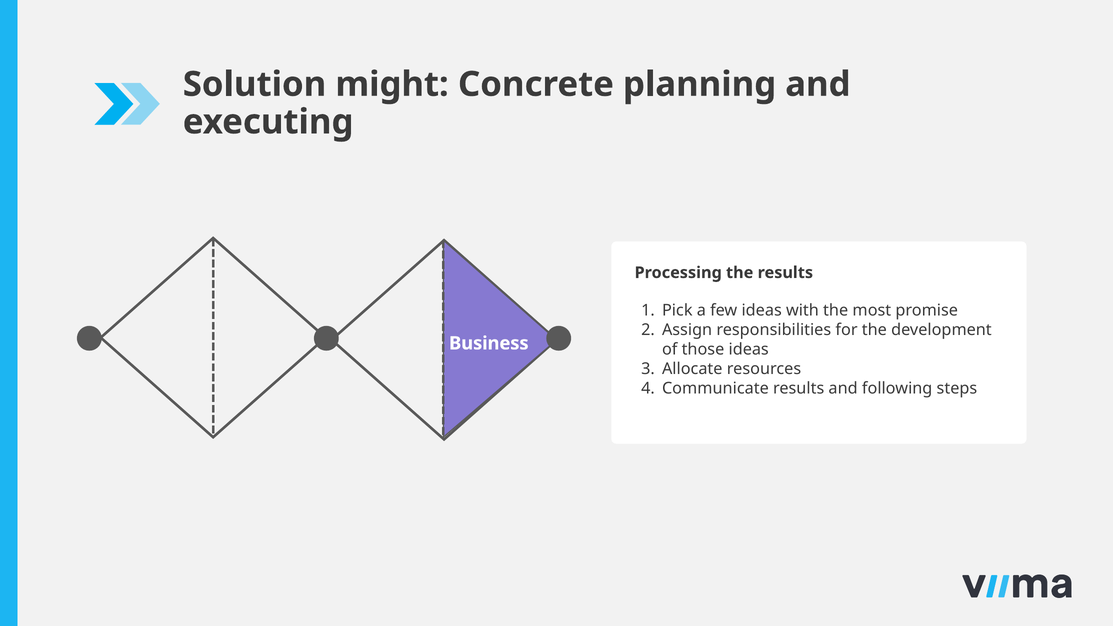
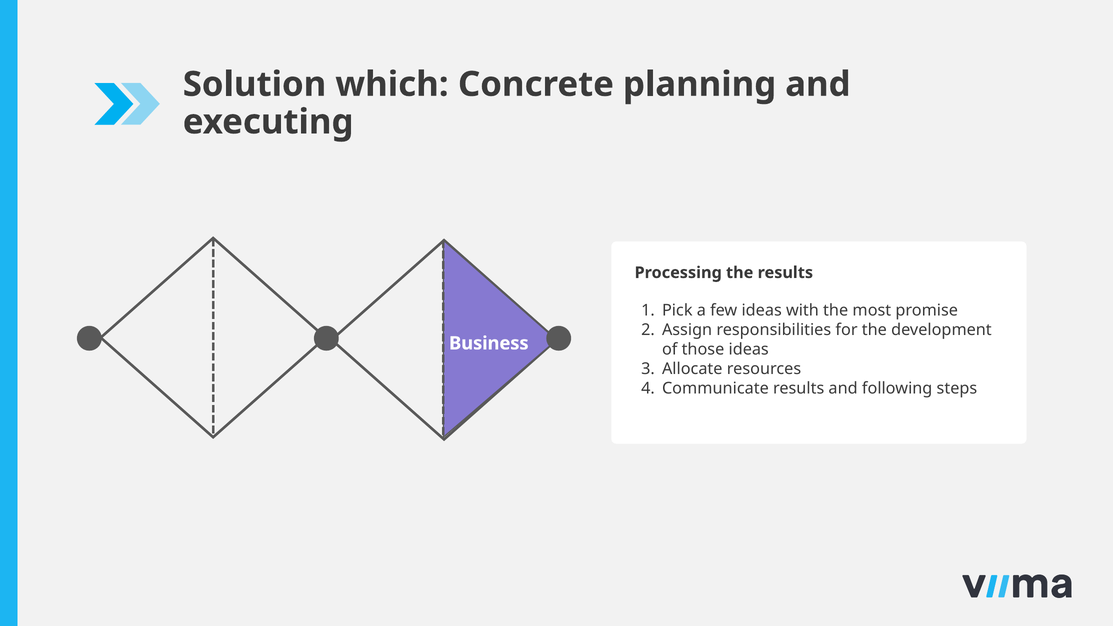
might: might -> which
